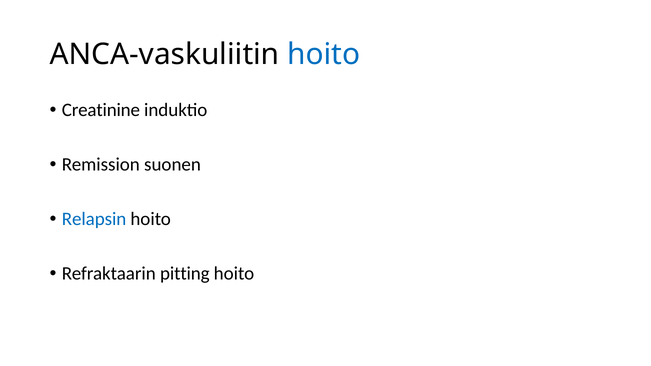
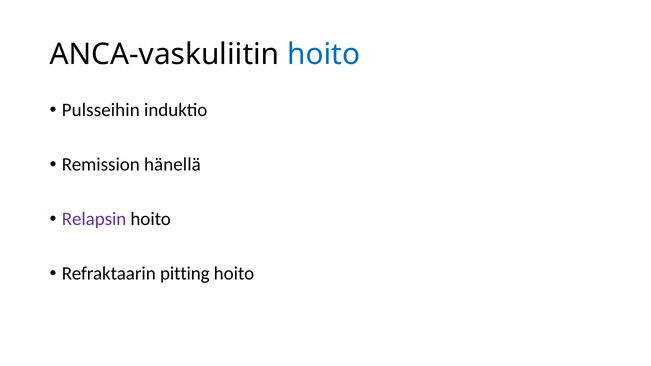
Creatinine: Creatinine -> Pulsseihin
suonen: suonen -> hänellä
Relapsin colour: blue -> purple
